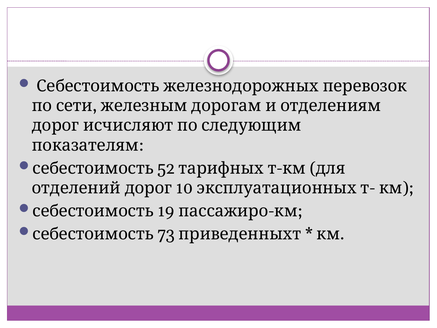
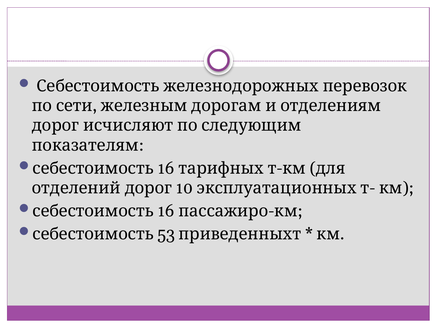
52 at (166, 168): 52 -> 16
19 at (166, 211): 19 -> 16
73: 73 -> 53
